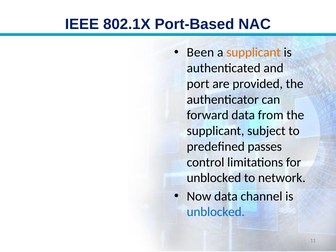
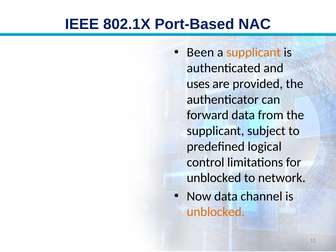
port: port -> uses
passes: passes -> logical
unblocked at (216, 212) colour: blue -> orange
